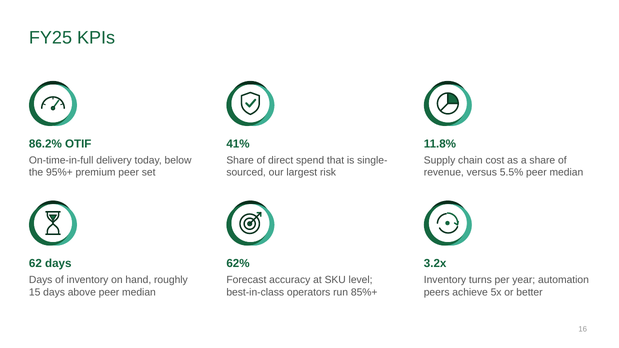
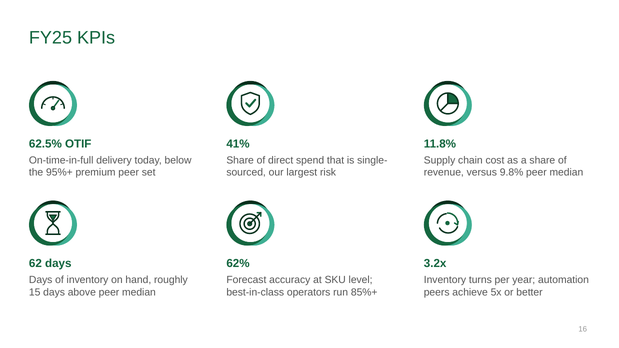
86.2%: 86.2% -> 62.5%
5.5%: 5.5% -> 9.8%
